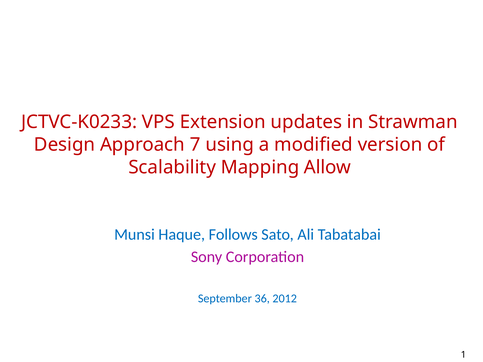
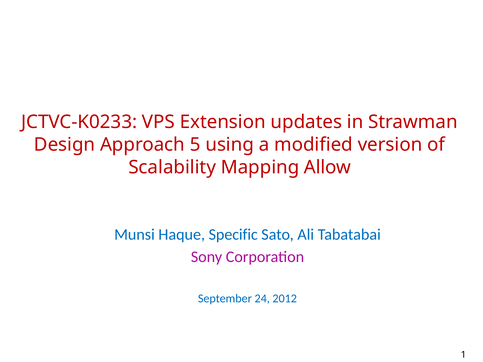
7: 7 -> 5
Follows: Follows -> Specific
36: 36 -> 24
